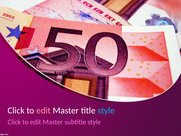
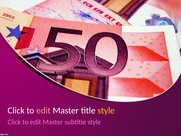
style at (106, 110) colour: light blue -> yellow
